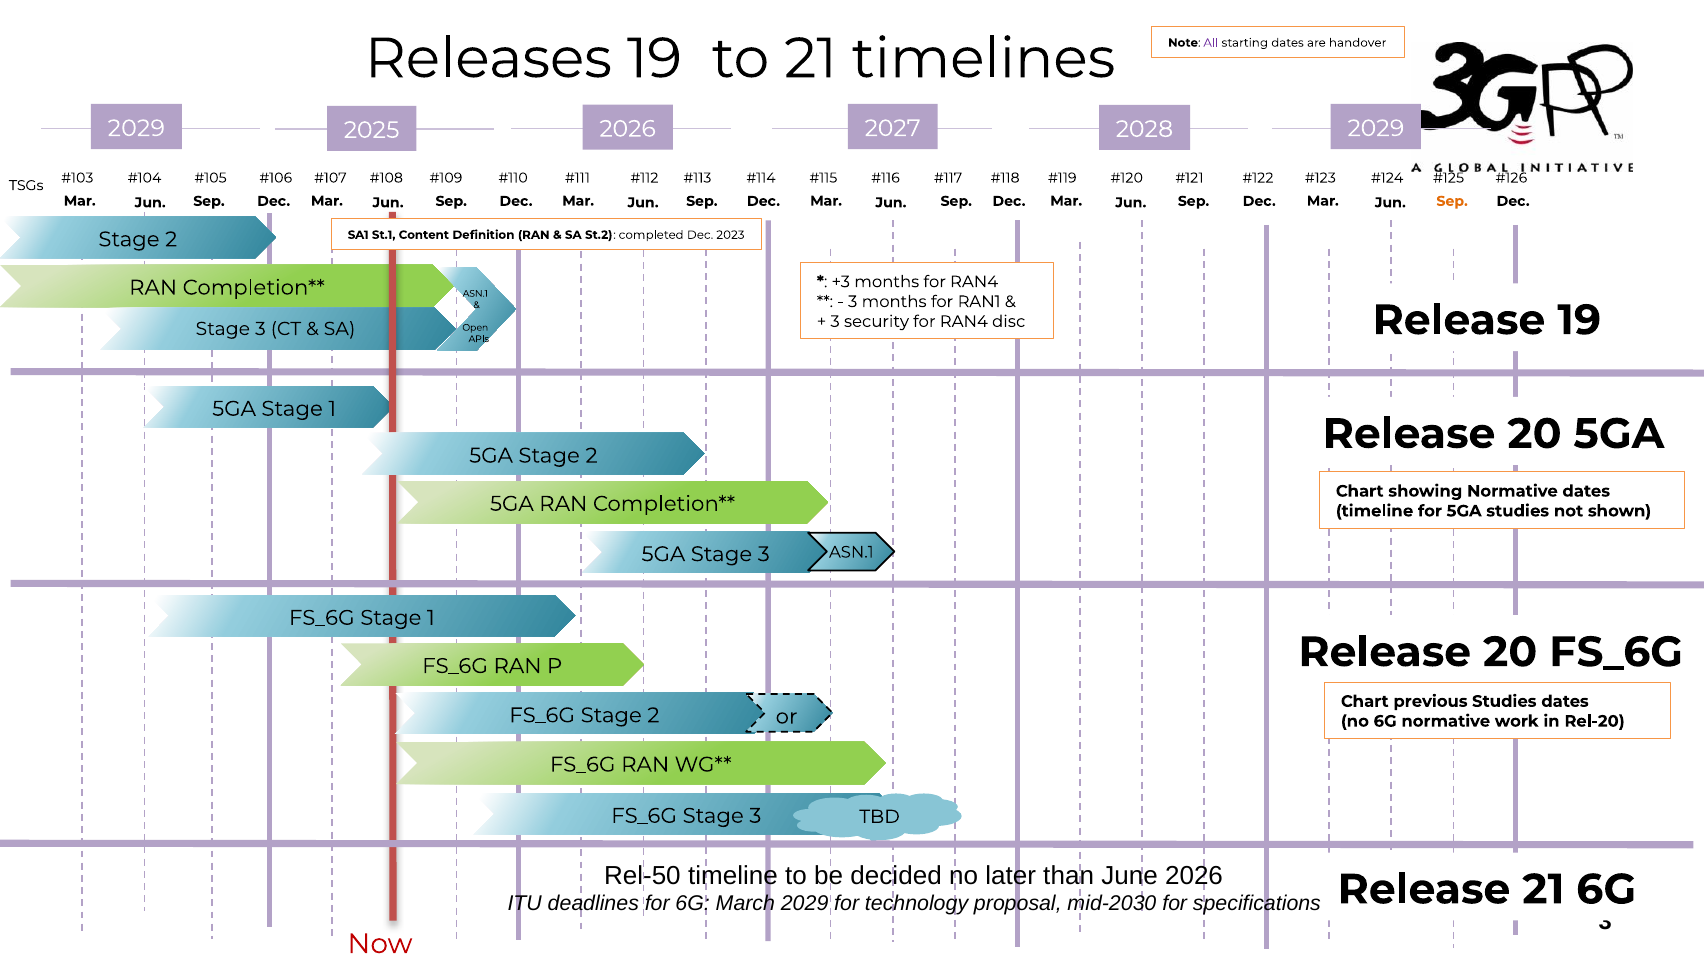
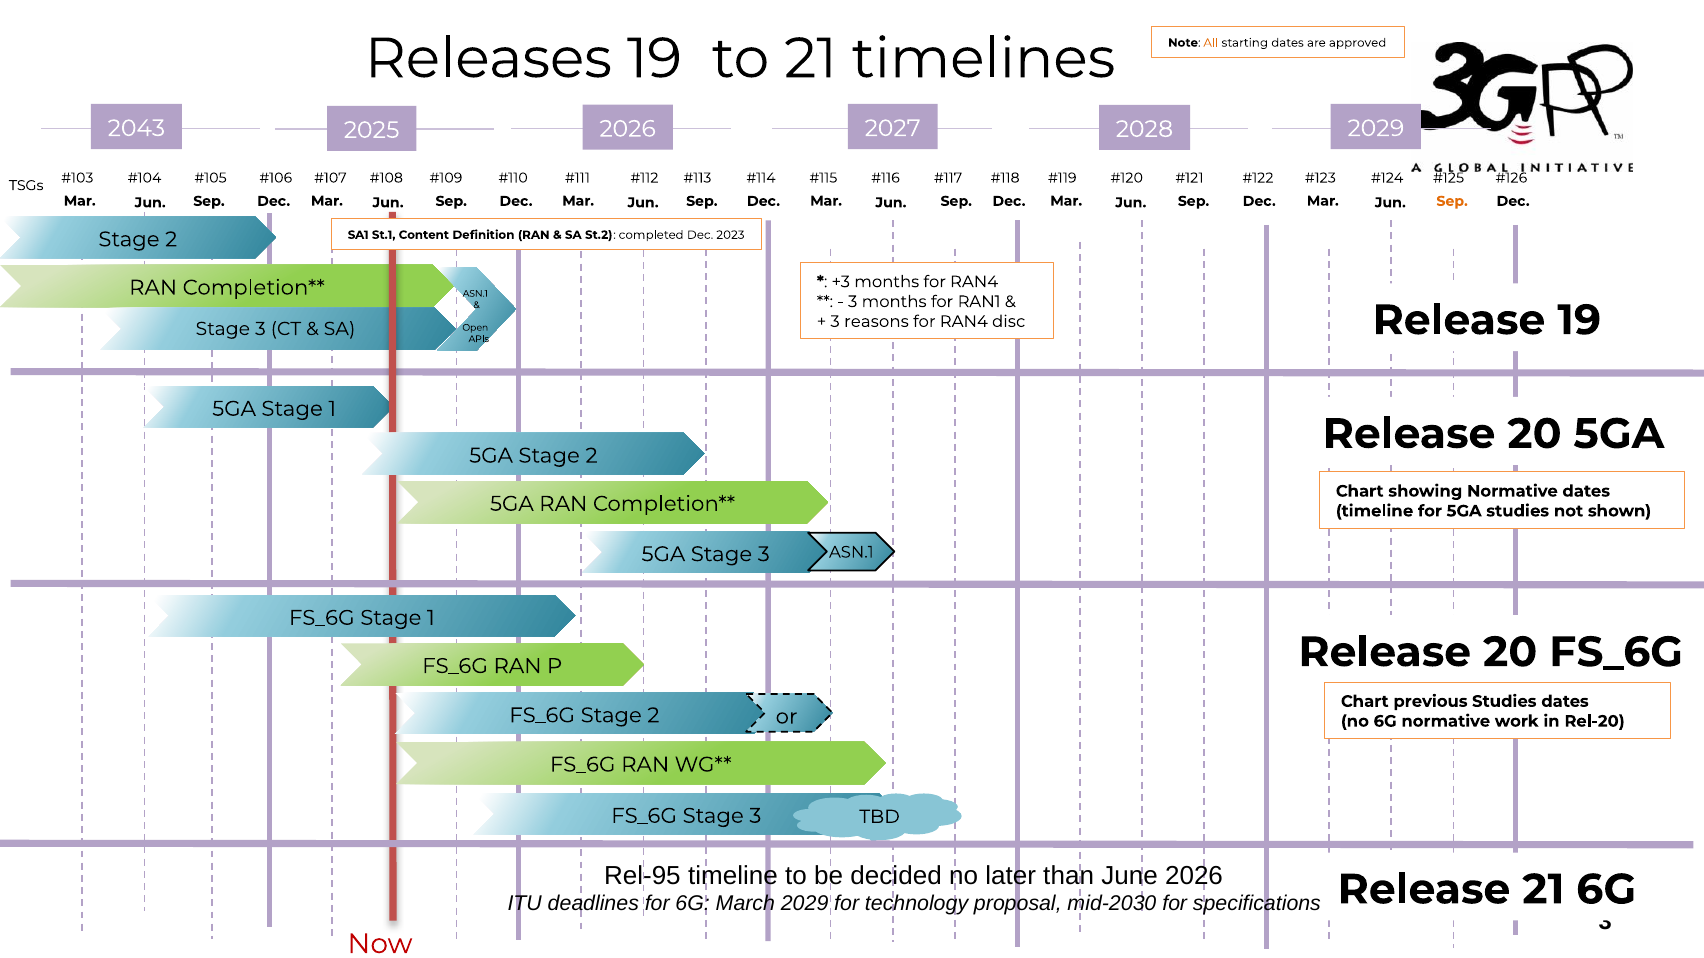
All colour: purple -> orange
handover: handover -> approved
2029 at (136, 128): 2029 -> 2043
security: security -> reasons
Rel-50: Rel-50 -> Rel-95
